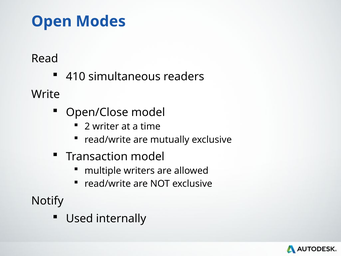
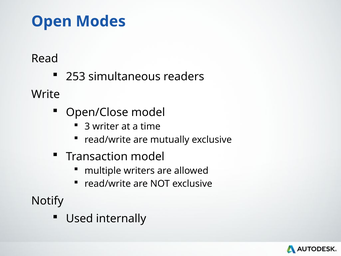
410: 410 -> 253
2: 2 -> 3
